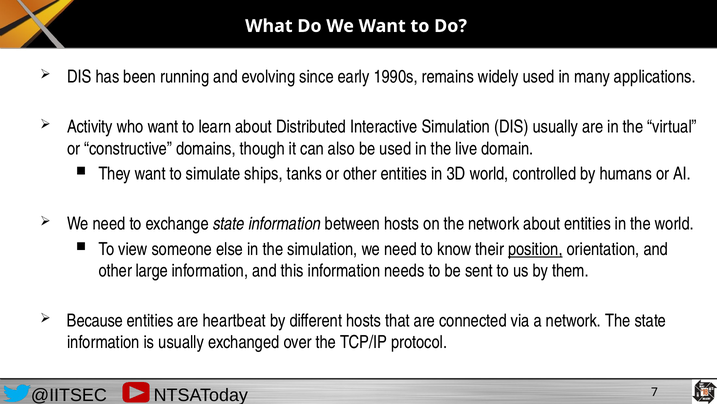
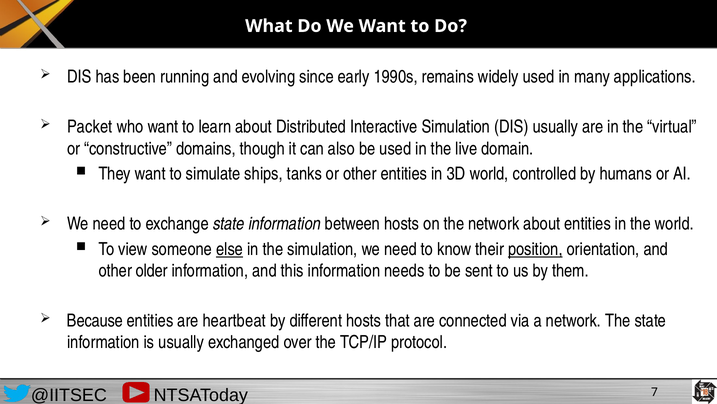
Activity: Activity -> Packet
else underline: none -> present
large: large -> older
